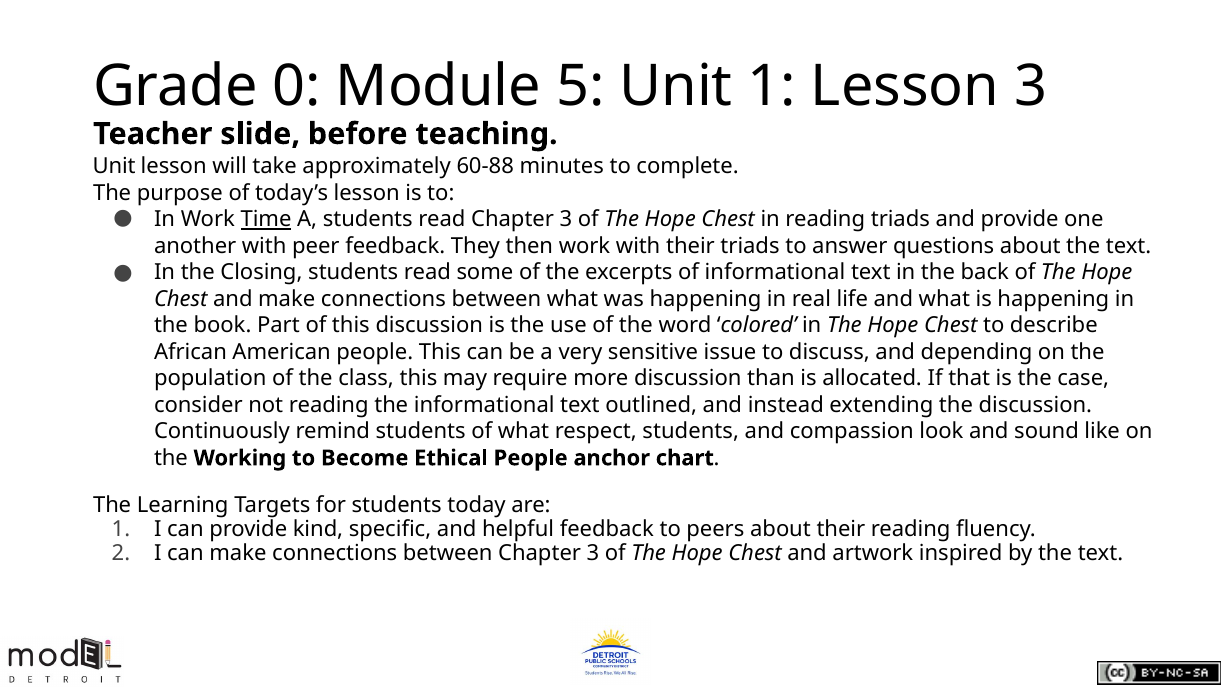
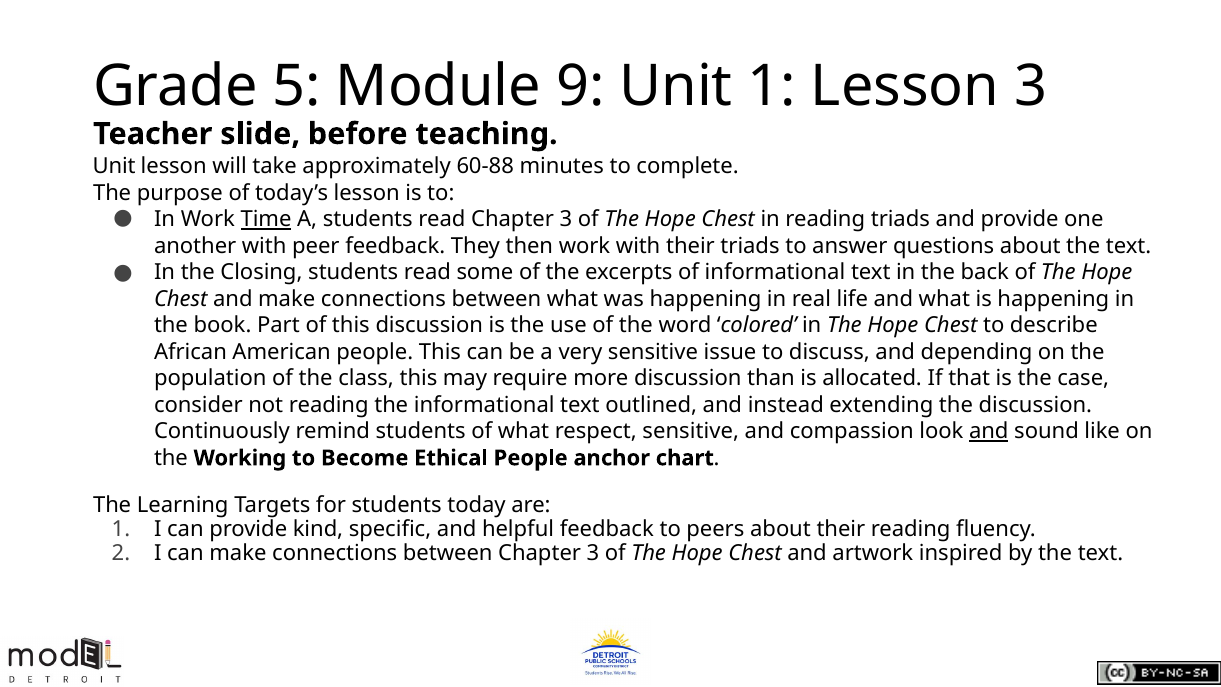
0: 0 -> 5
5: 5 -> 9
respect students: students -> sensitive
and at (989, 431) underline: none -> present
